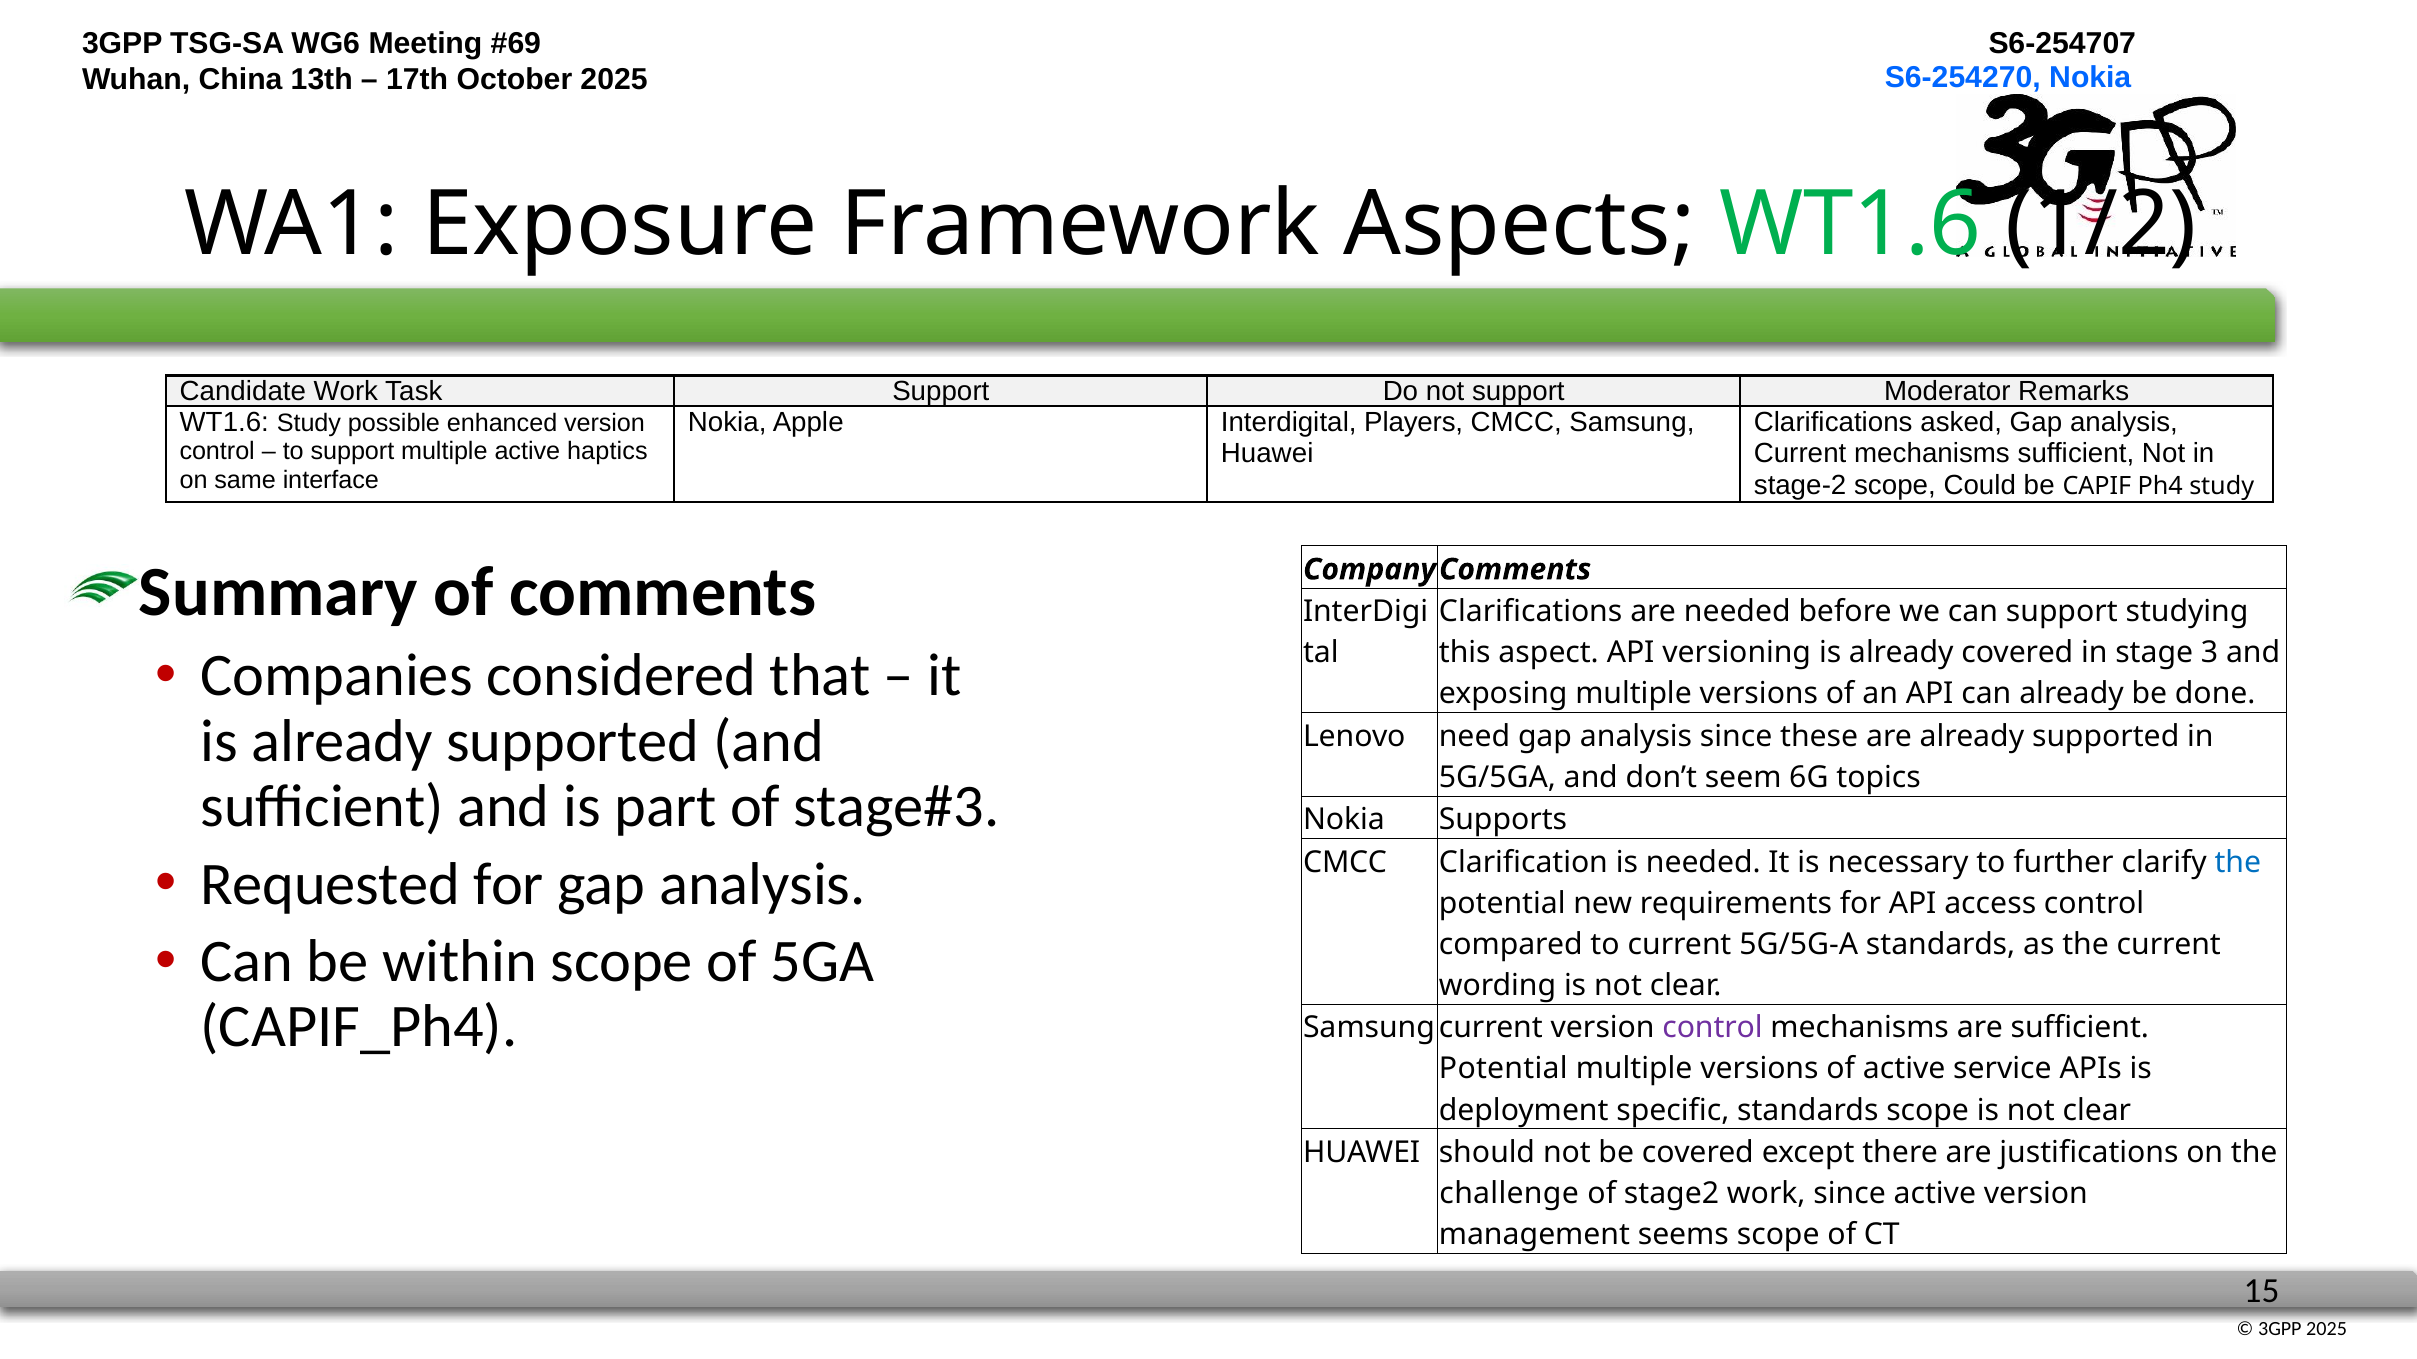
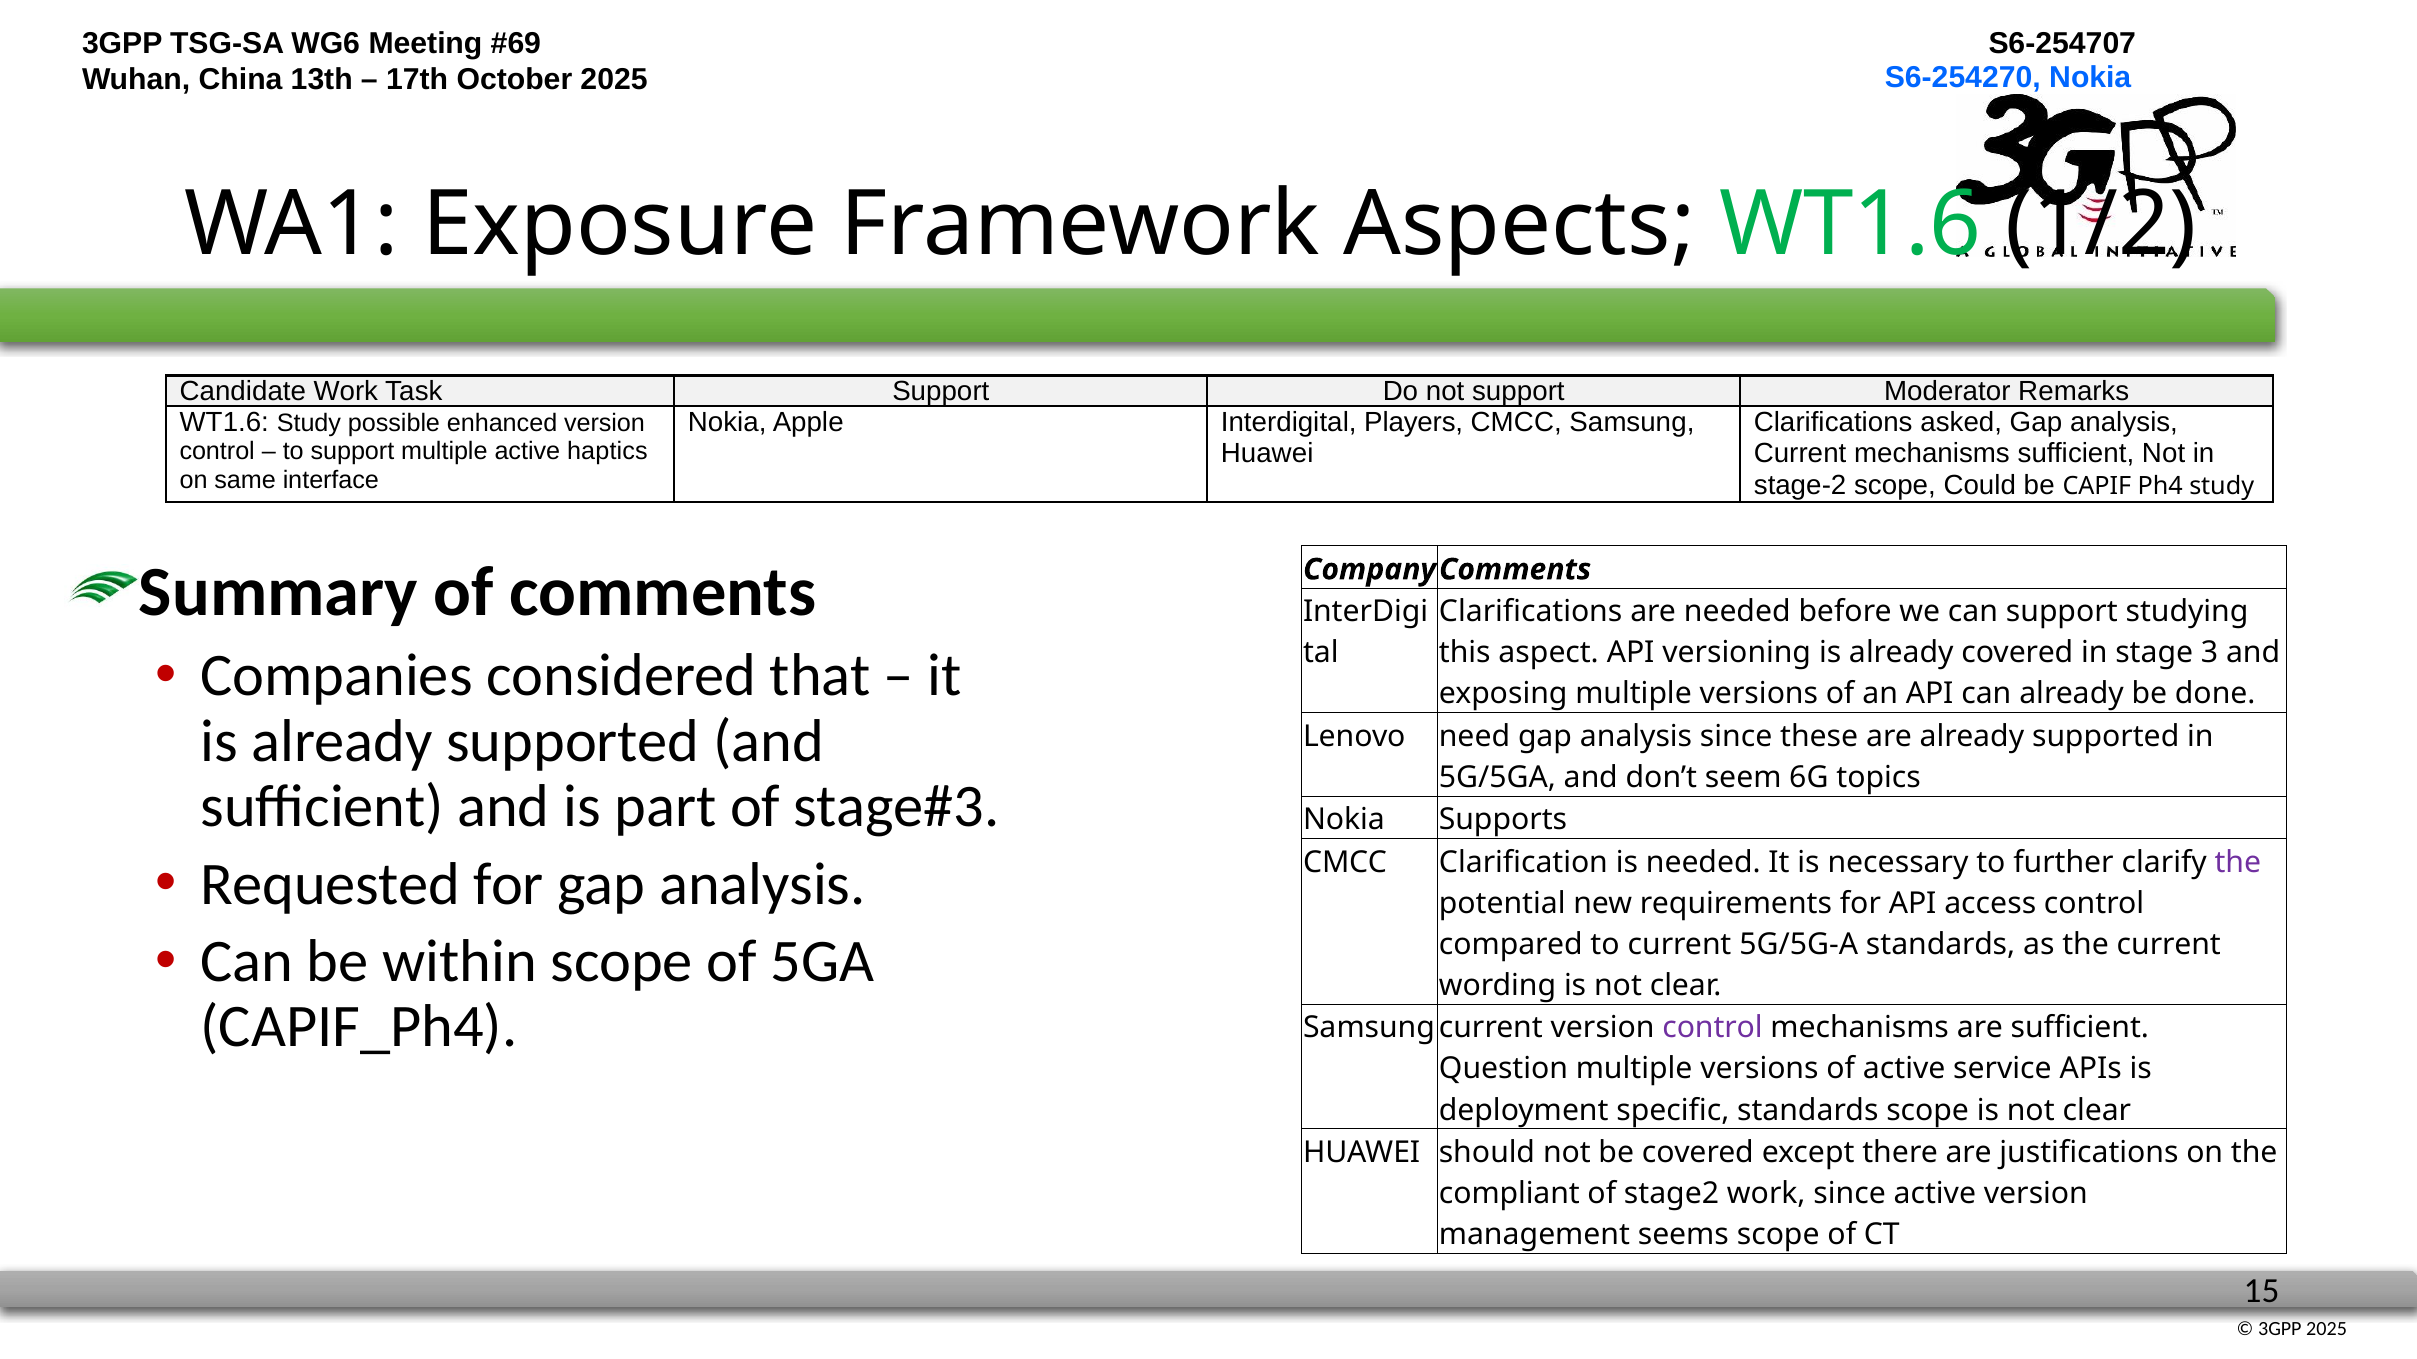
the at (2238, 863) colour: blue -> purple
Potential at (1503, 1069): Potential -> Question
challenge: challenge -> compliant
